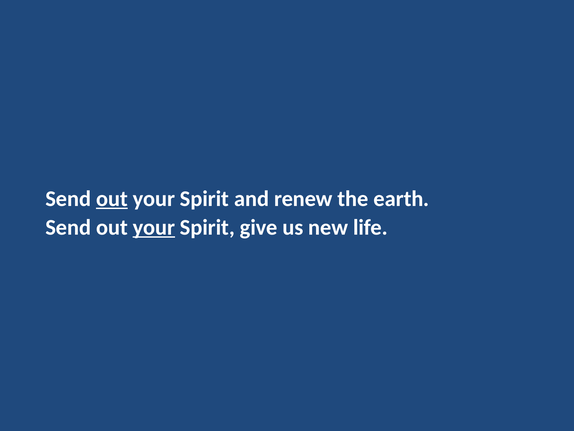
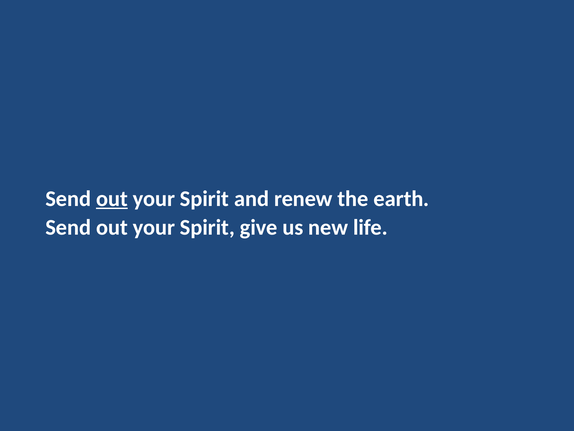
your at (154, 227) underline: present -> none
